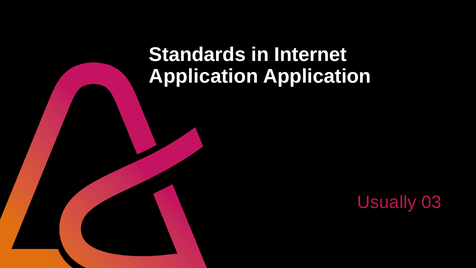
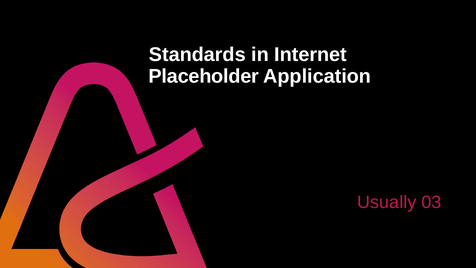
Application at (204, 76): Application -> Placeholder
